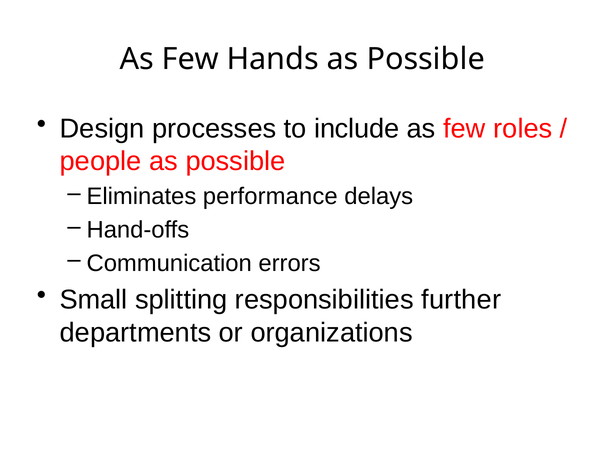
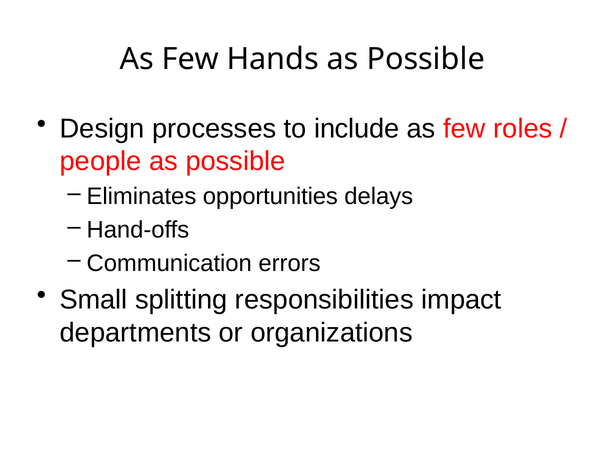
performance: performance -> opportunities
further: further -> impact
